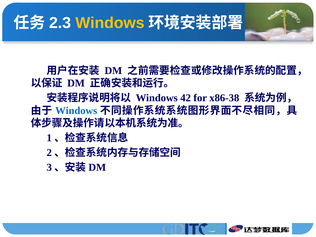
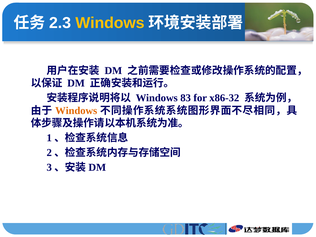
42: 42 -> 83
x86-38: x86-38 -> x86-32
Windows at (76, 111) colour: blue -> orange
